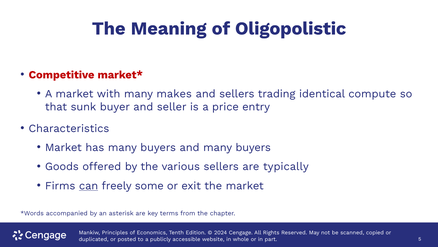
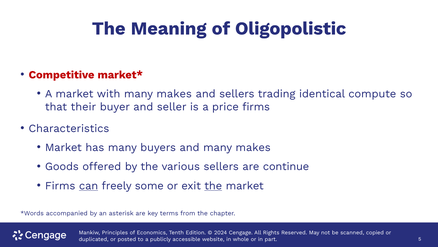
sunk: sunk -> their
price entry: entry -> firms
and many buyers: buyers -> makes
typically: typically -> continue
the at (213, 185) underline: none -> present
